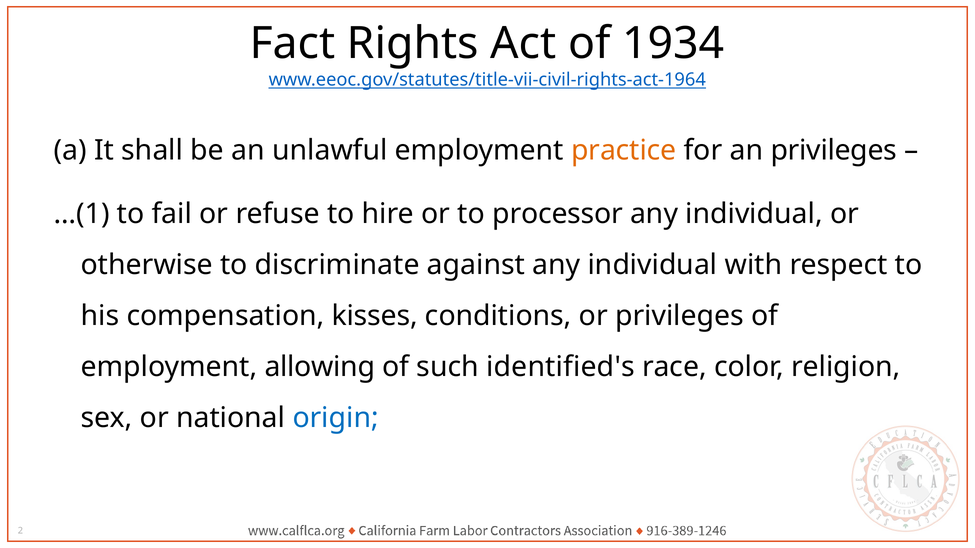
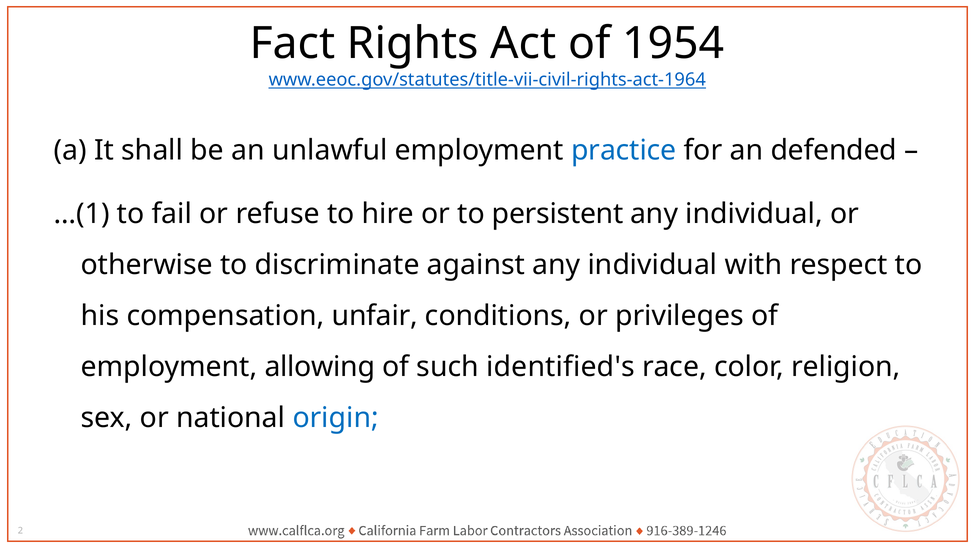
1934: 1934 -> 1954
practice colour: orange -> blue
an privileges: privileges -> defended
processor: processor -> persistent
kisses: kisses -> unfair
